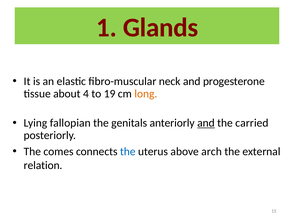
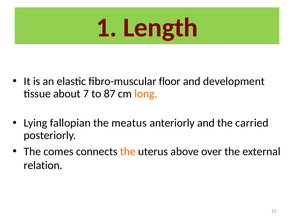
Glands: Glands -> Length
neck: neck -> floor
progesterone: progesterone -> development
4: 4 -> 7
19: 19 -> 87
genitals: genitals -> meatus
and at (206, 123) underline: present -> none
the at (128, 151) colour: blue -> orange
arch: arch -> over
